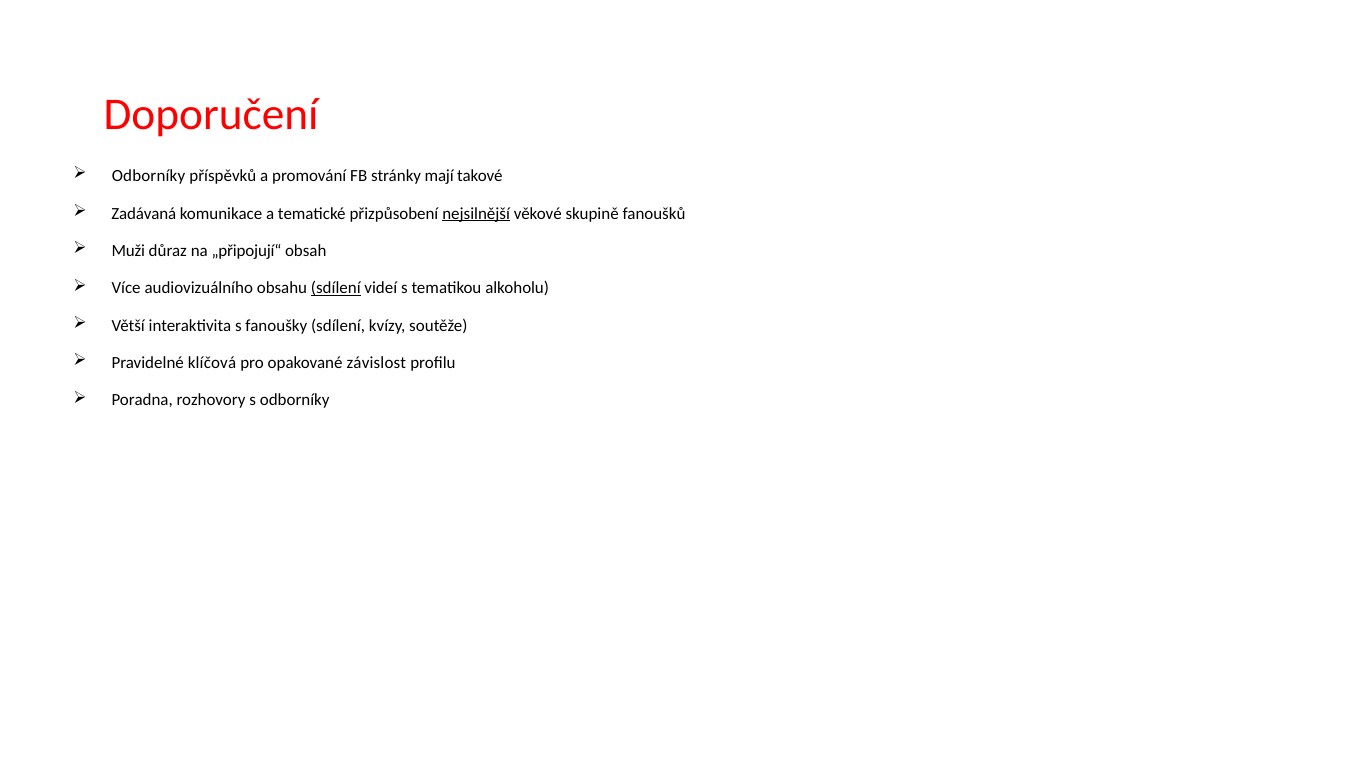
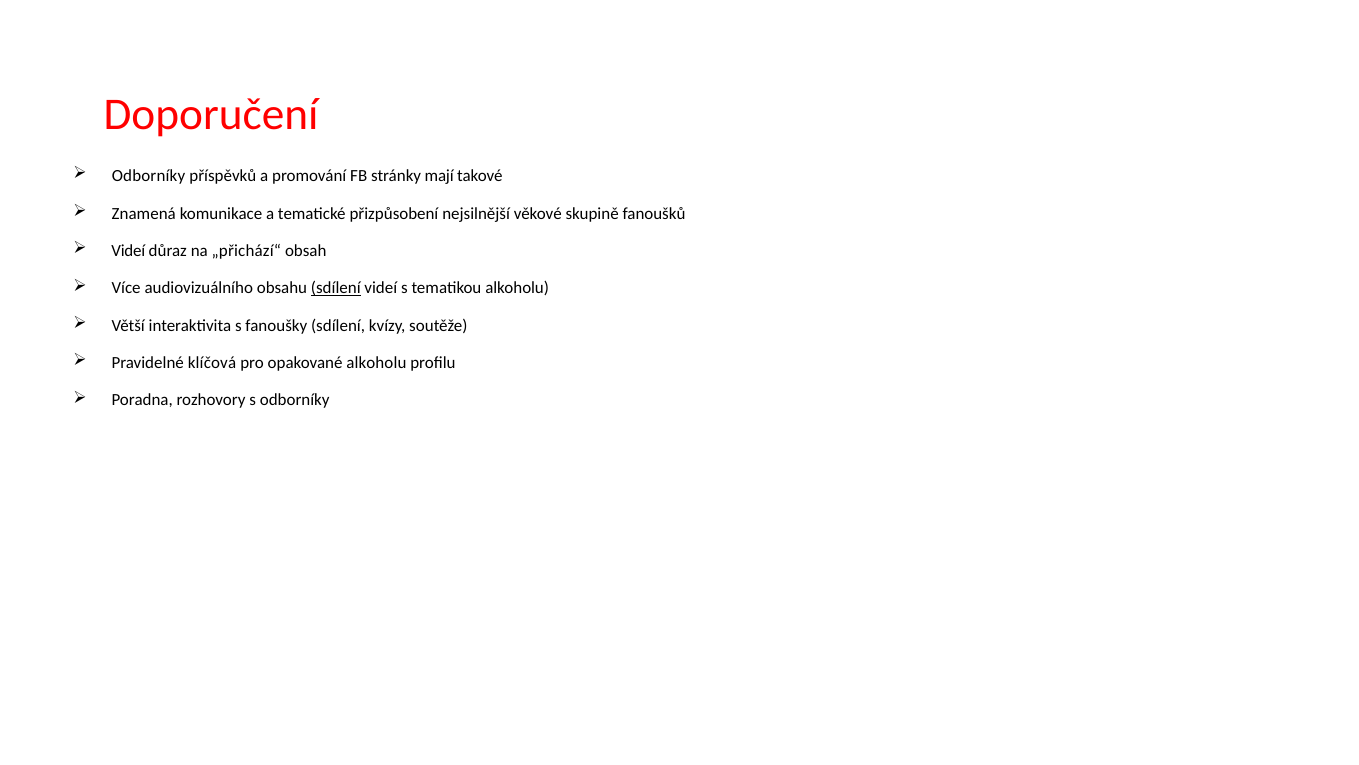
Zadávaná: Zadávaná -> Znamená
nejsilnější underline: present -> none
Muži at (128, 251): Muži -> Videí
„připojují“: „připojují“ -> „přichází“
opakované závislost: závislost -> alkoholu
